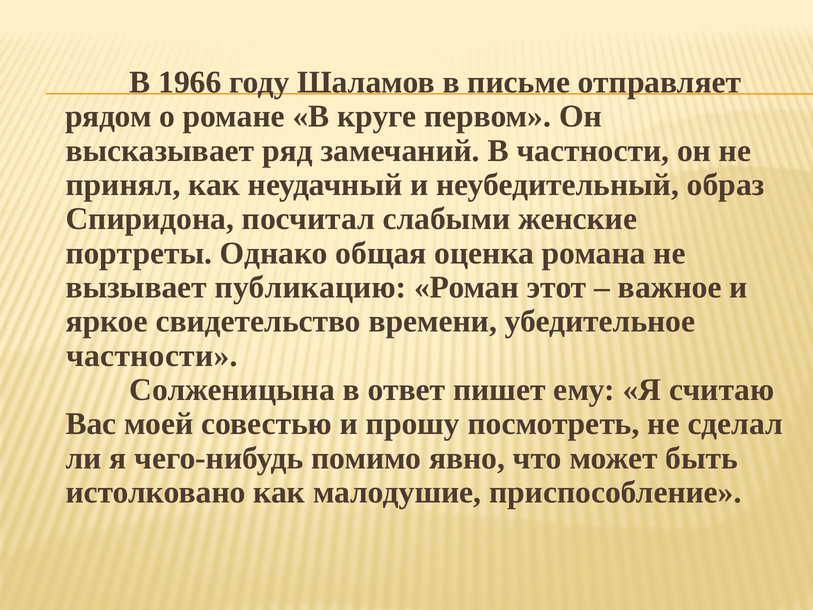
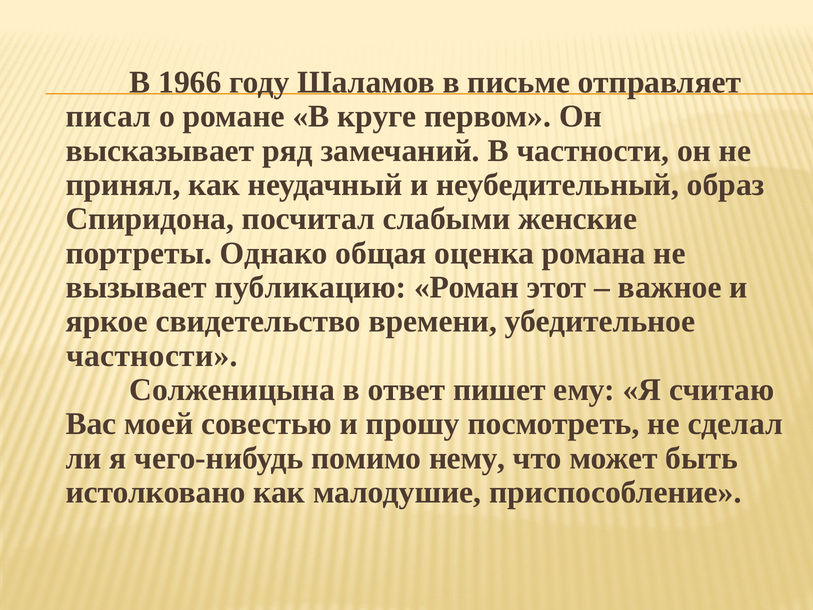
рядом: рядом -> писал
явно: явно -> нему
